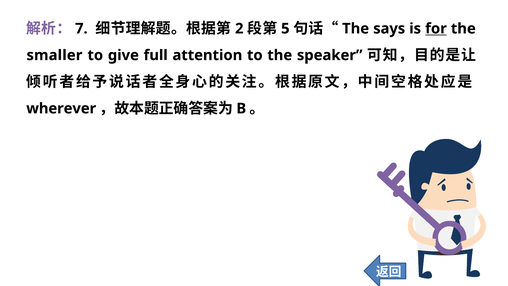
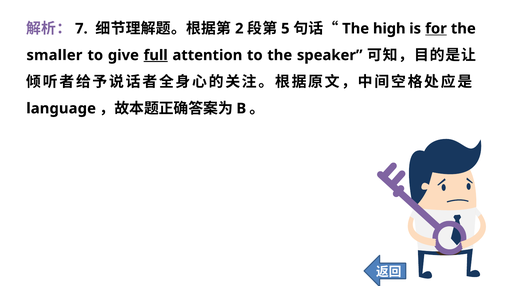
says: says -> high
full underline: none -> present
wherever: wherever -> language
